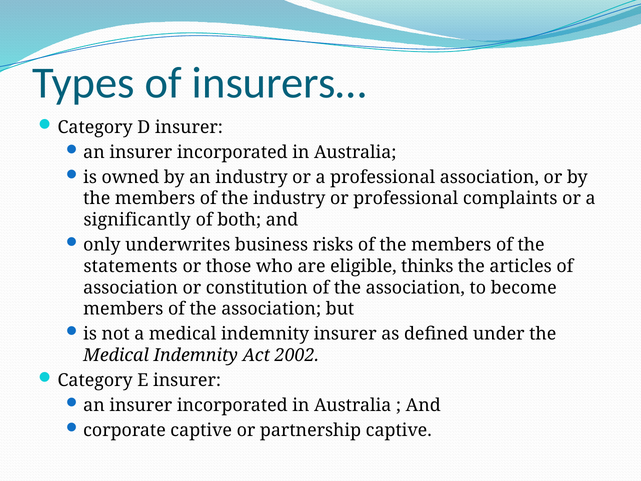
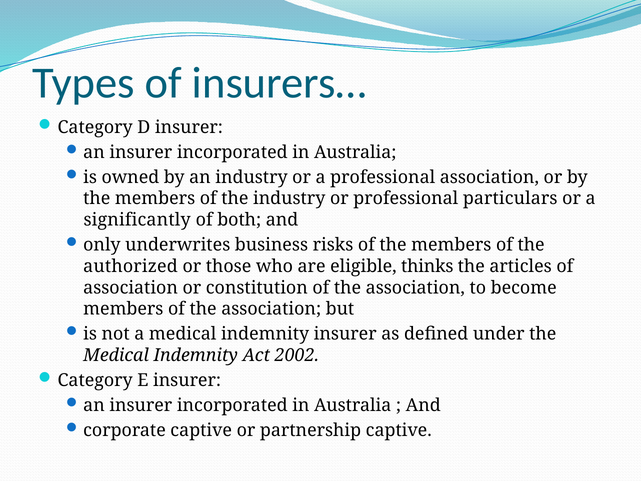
complaints: complaints -> particulars
statements: statements -> authorized
